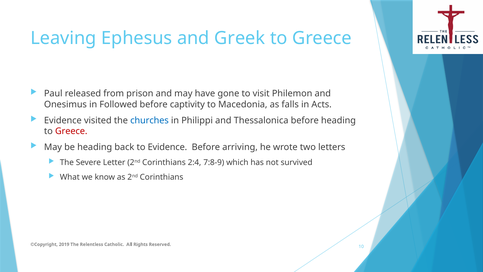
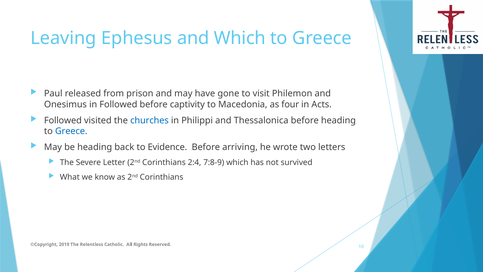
and Greek: Greek -> Which
falls: falls -> four
Evidence at (63, 120): Evidence -> Followed
Greece at (71, 131) colour: red -> blue
